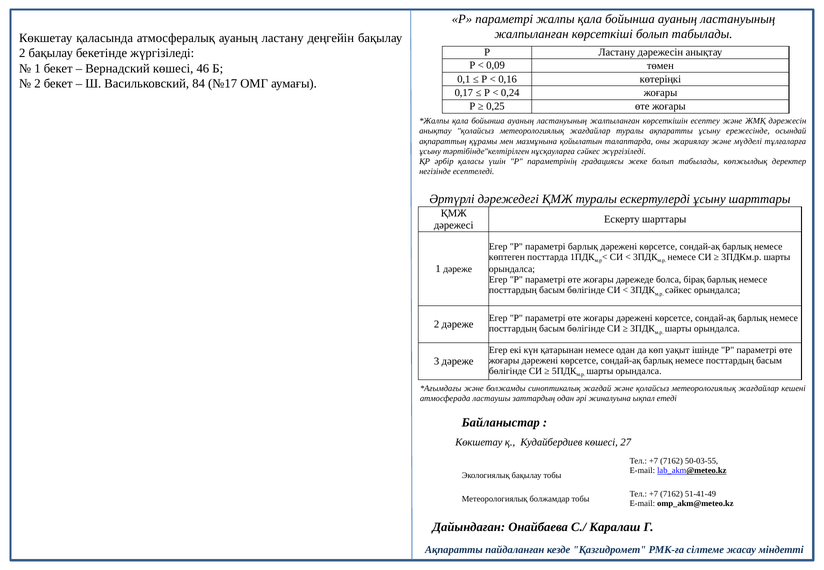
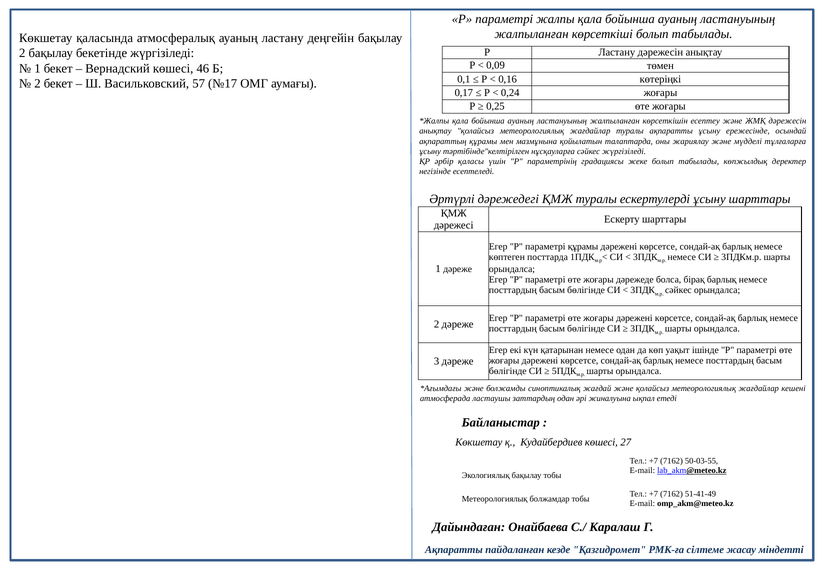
84: 84 -> 57
параметрі барлық: барлық -> құрамы
